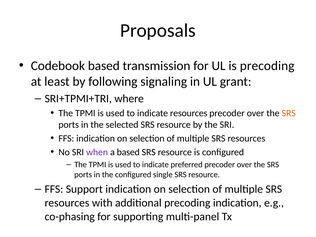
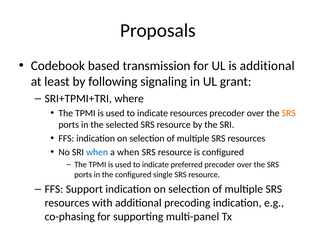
is precoding: precoding -> additional
when at (97, 152) colour: purple -> blue
a based: based -> when
